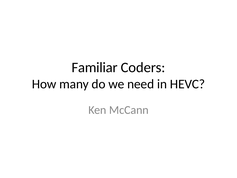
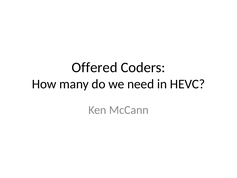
Familiar: Familiar -> Offered
